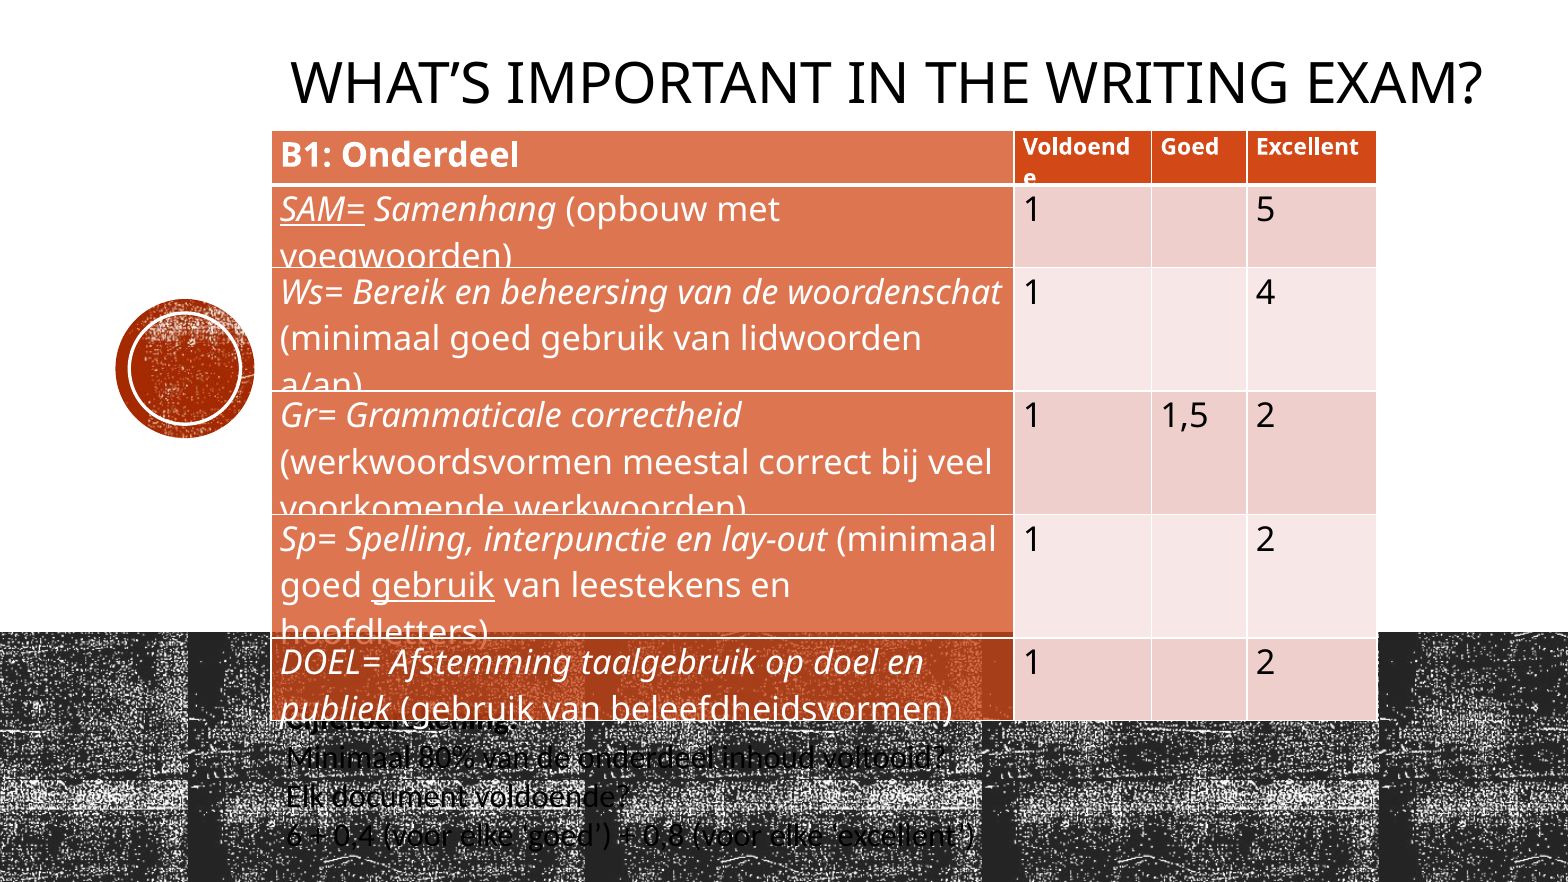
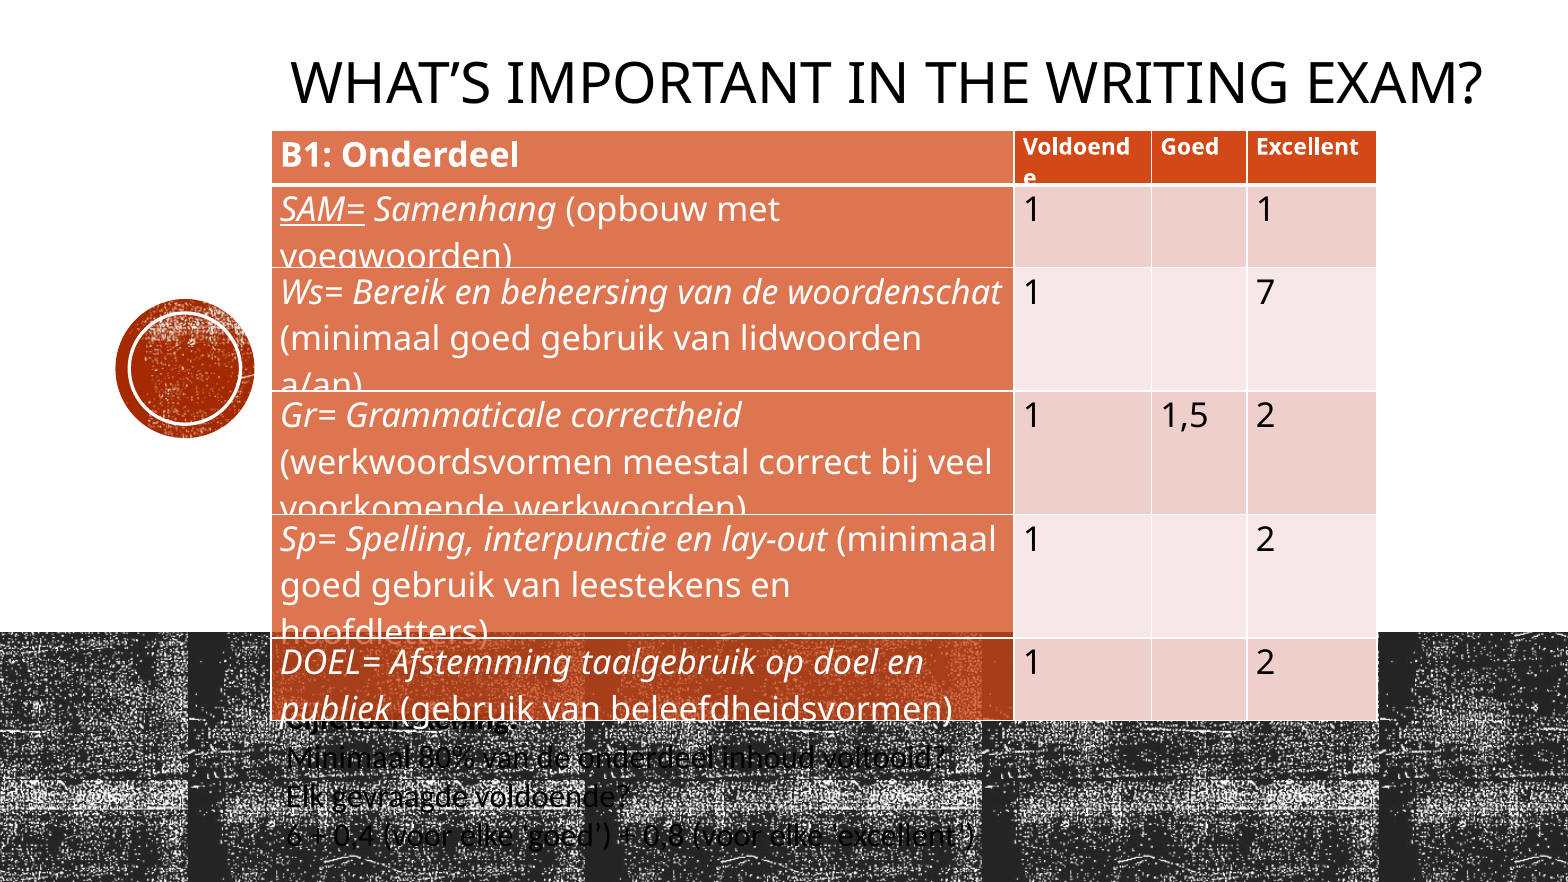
1 5: 5 -> 1
4: 4 -> 7
gebruik at (433, 586) underline: present -> none
document: document -> gevraagde
